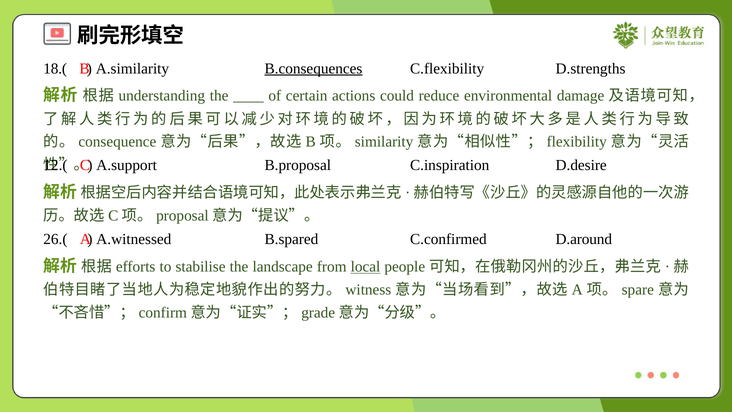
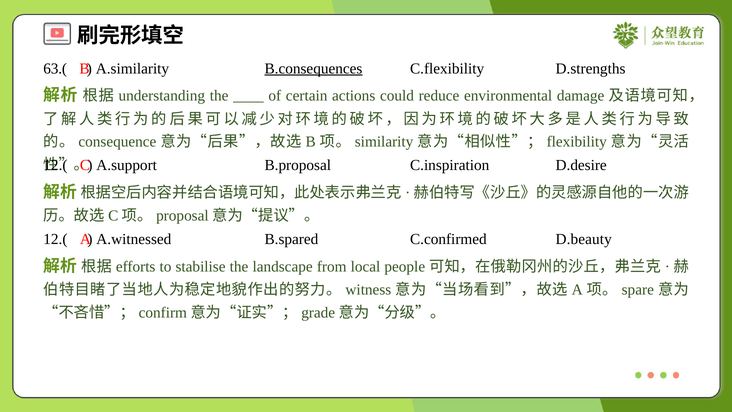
18.(: 18.( -> 63.(
26.( at (55, 239): 26.( -> 12.(
D.around: D.around -> D.beauty
local underline: present -> none
